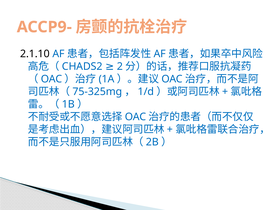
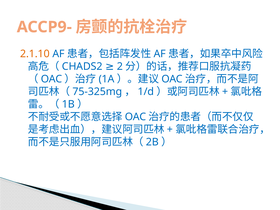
2.1.10 colour: black -> orange
